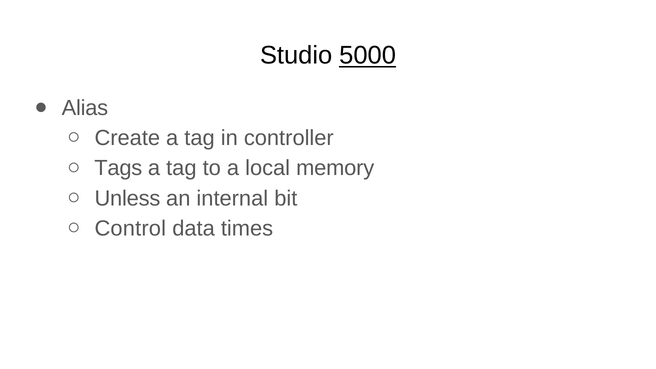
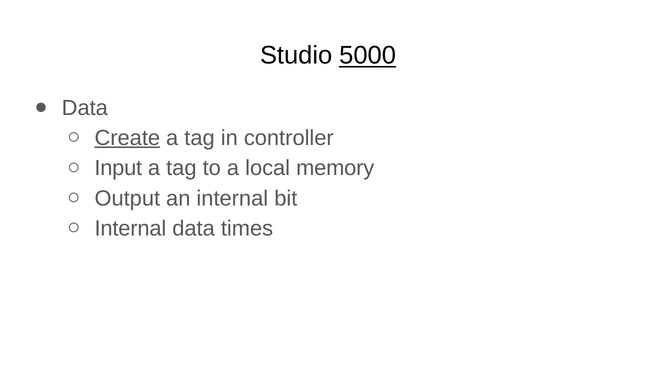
Alias at (85, 108): Alias -> Data
Create underline: none -> present
Tags: Tags -> Input
Unless: Unless -> Output
Control at (130, 228): Control -> Internal
